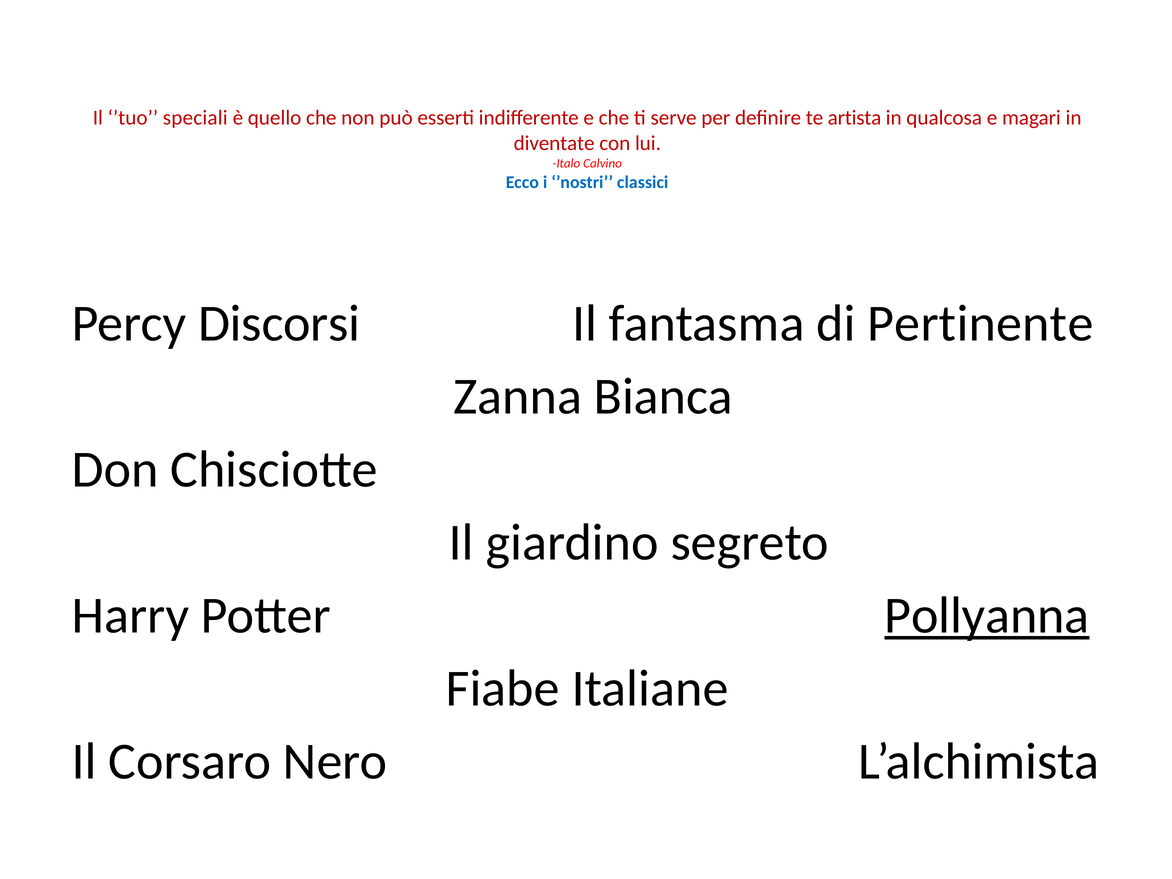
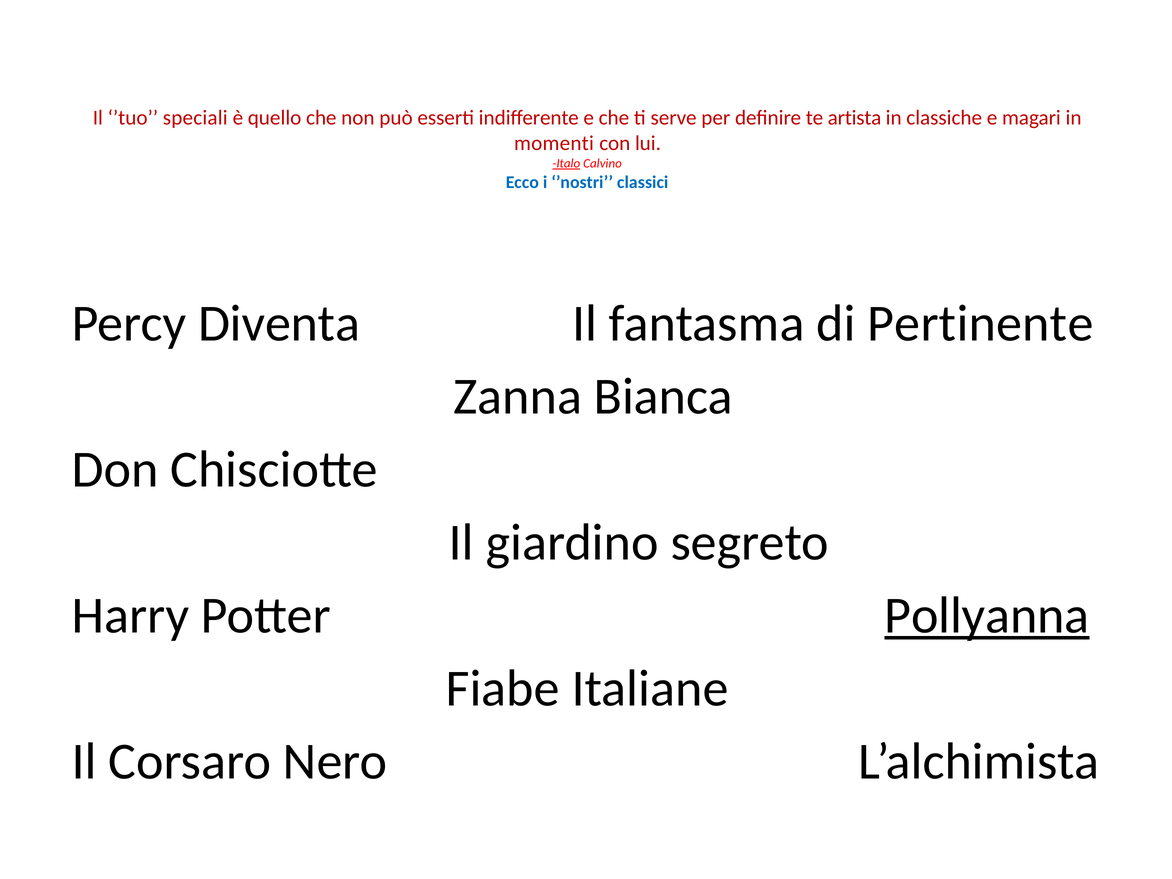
qualcosa: qualcosa -> classiche
diventate: diventate -> momenti
Italo underline: none -> present
Discorsi: Discorsi -> Diventa
